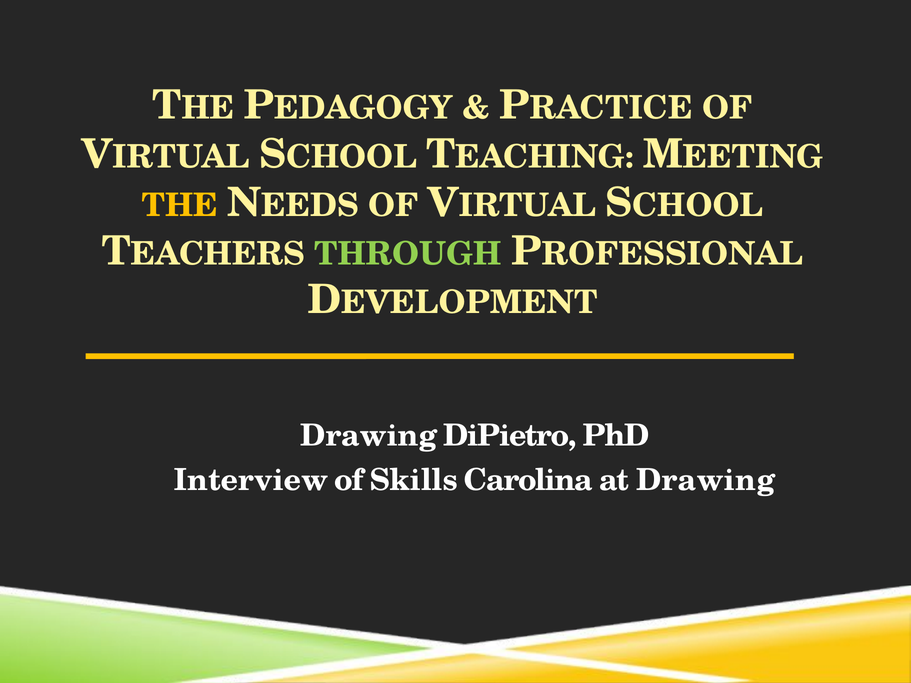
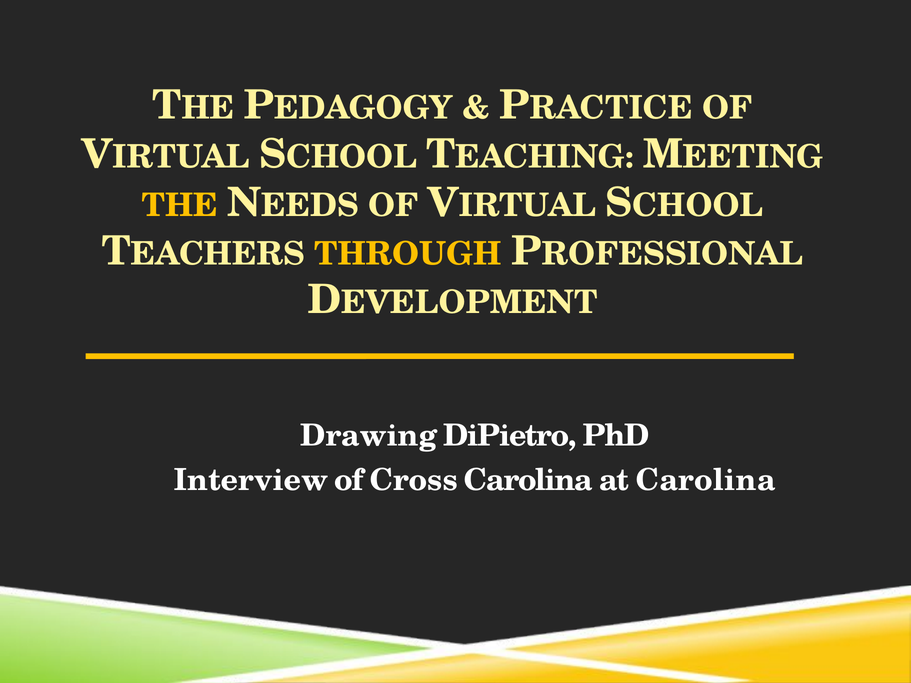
THROUGH colour: light green -> yellow
Skills: Skills -> Cross
at Drawing: Drawing -> Carolina
